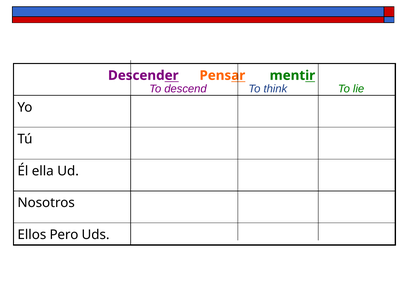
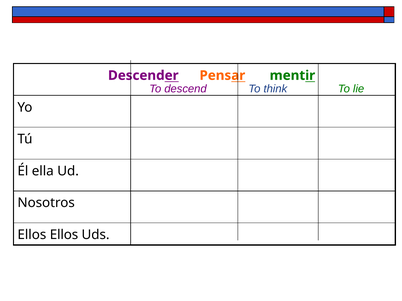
Ellos Pero: Pero -> Ellos
